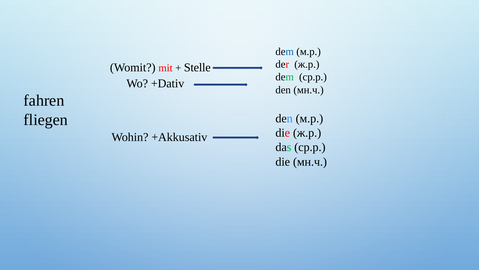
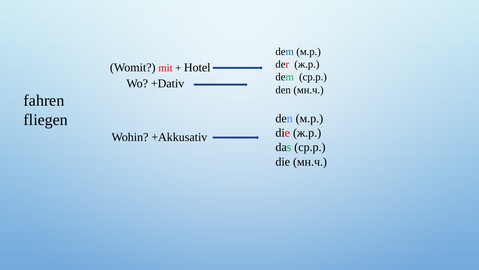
Stelle: Stelle -> Hotel
